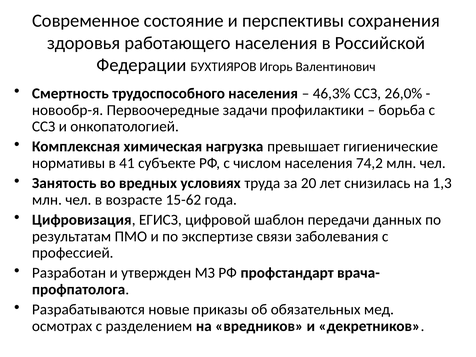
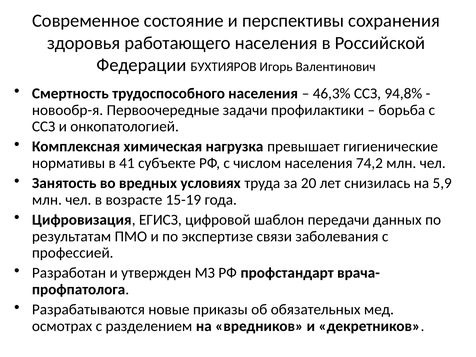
26,0%: 26,0% -> 94,8%
1,3: 1,3 -> 5,9
15-62: 15-62 -> 15-19
